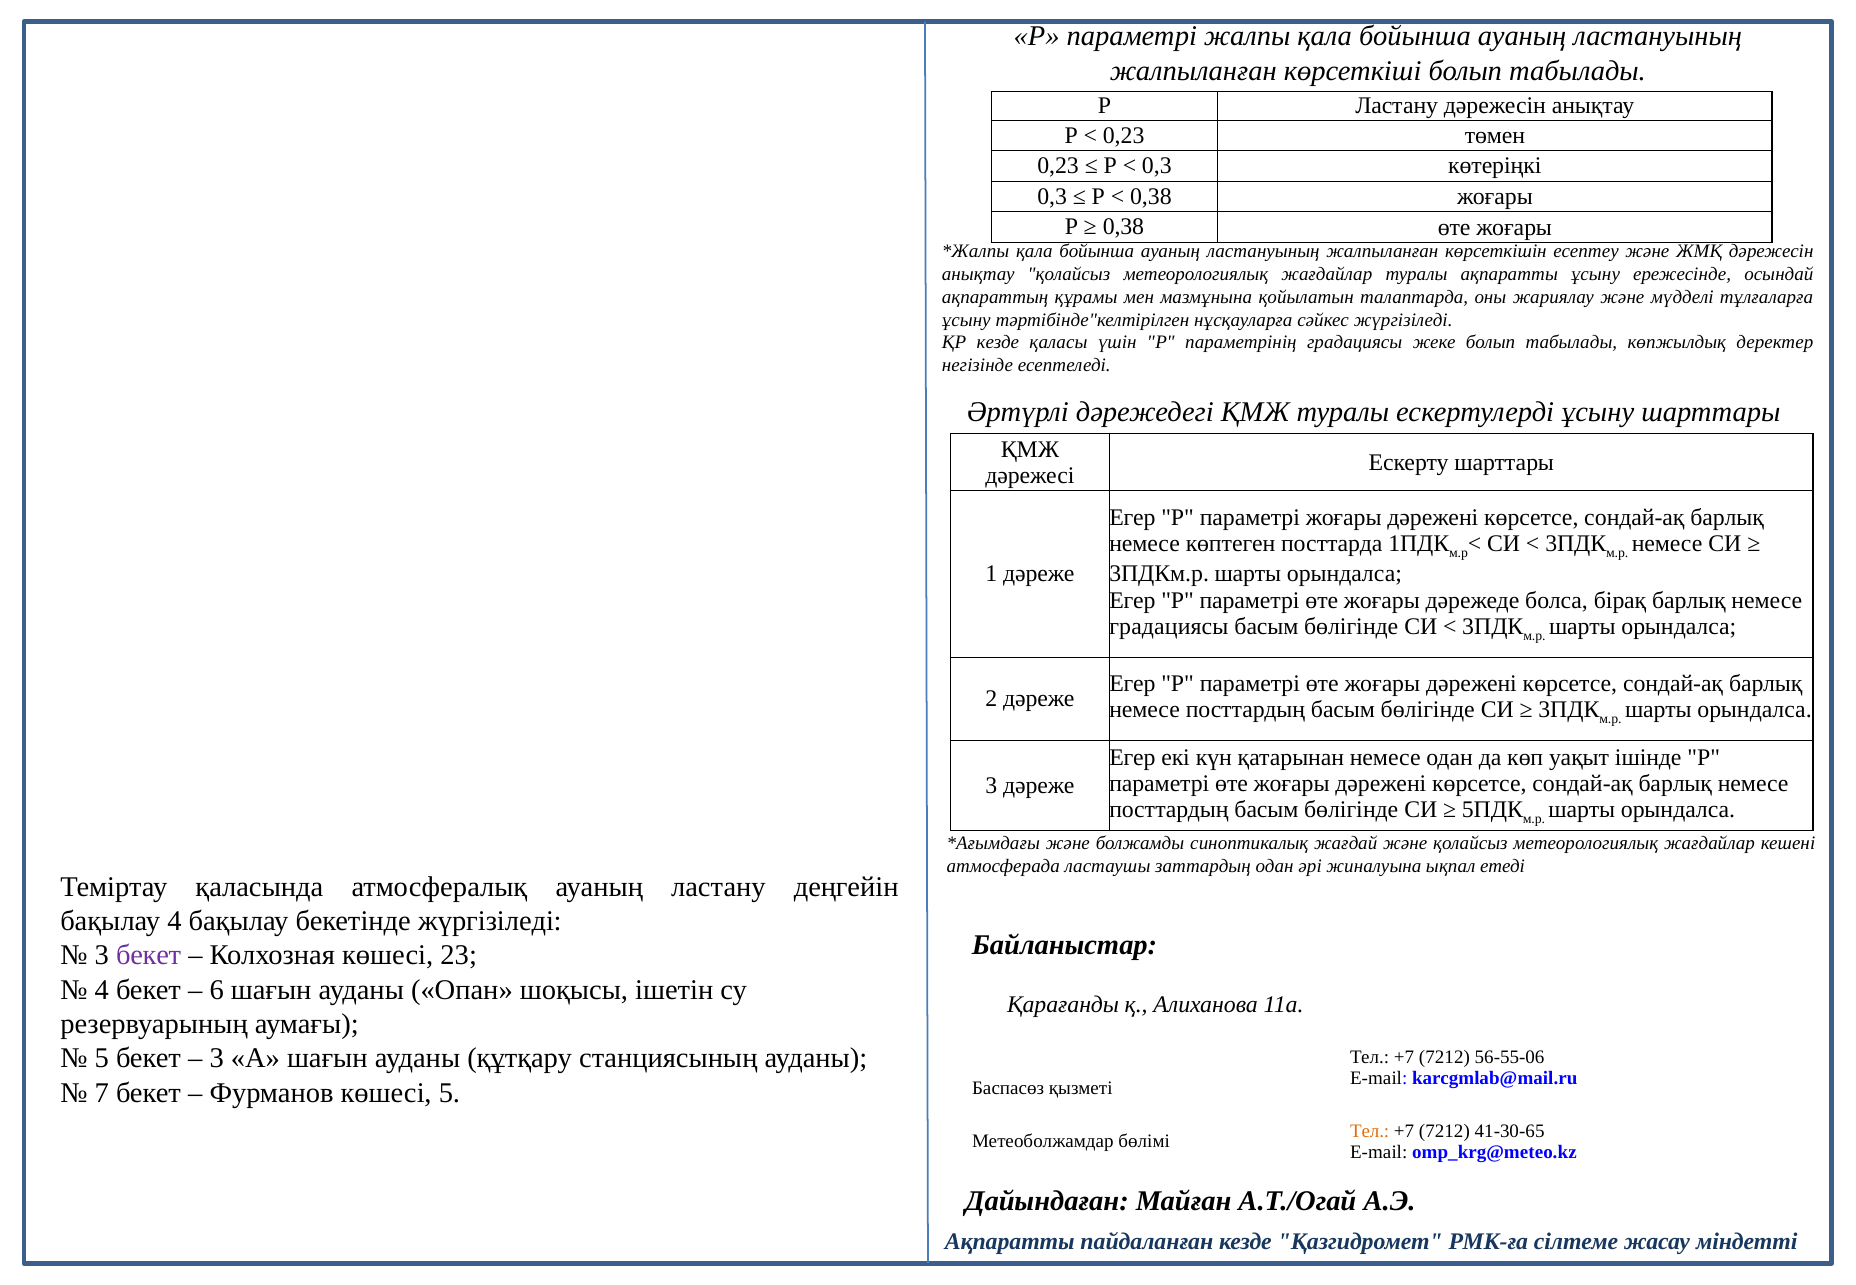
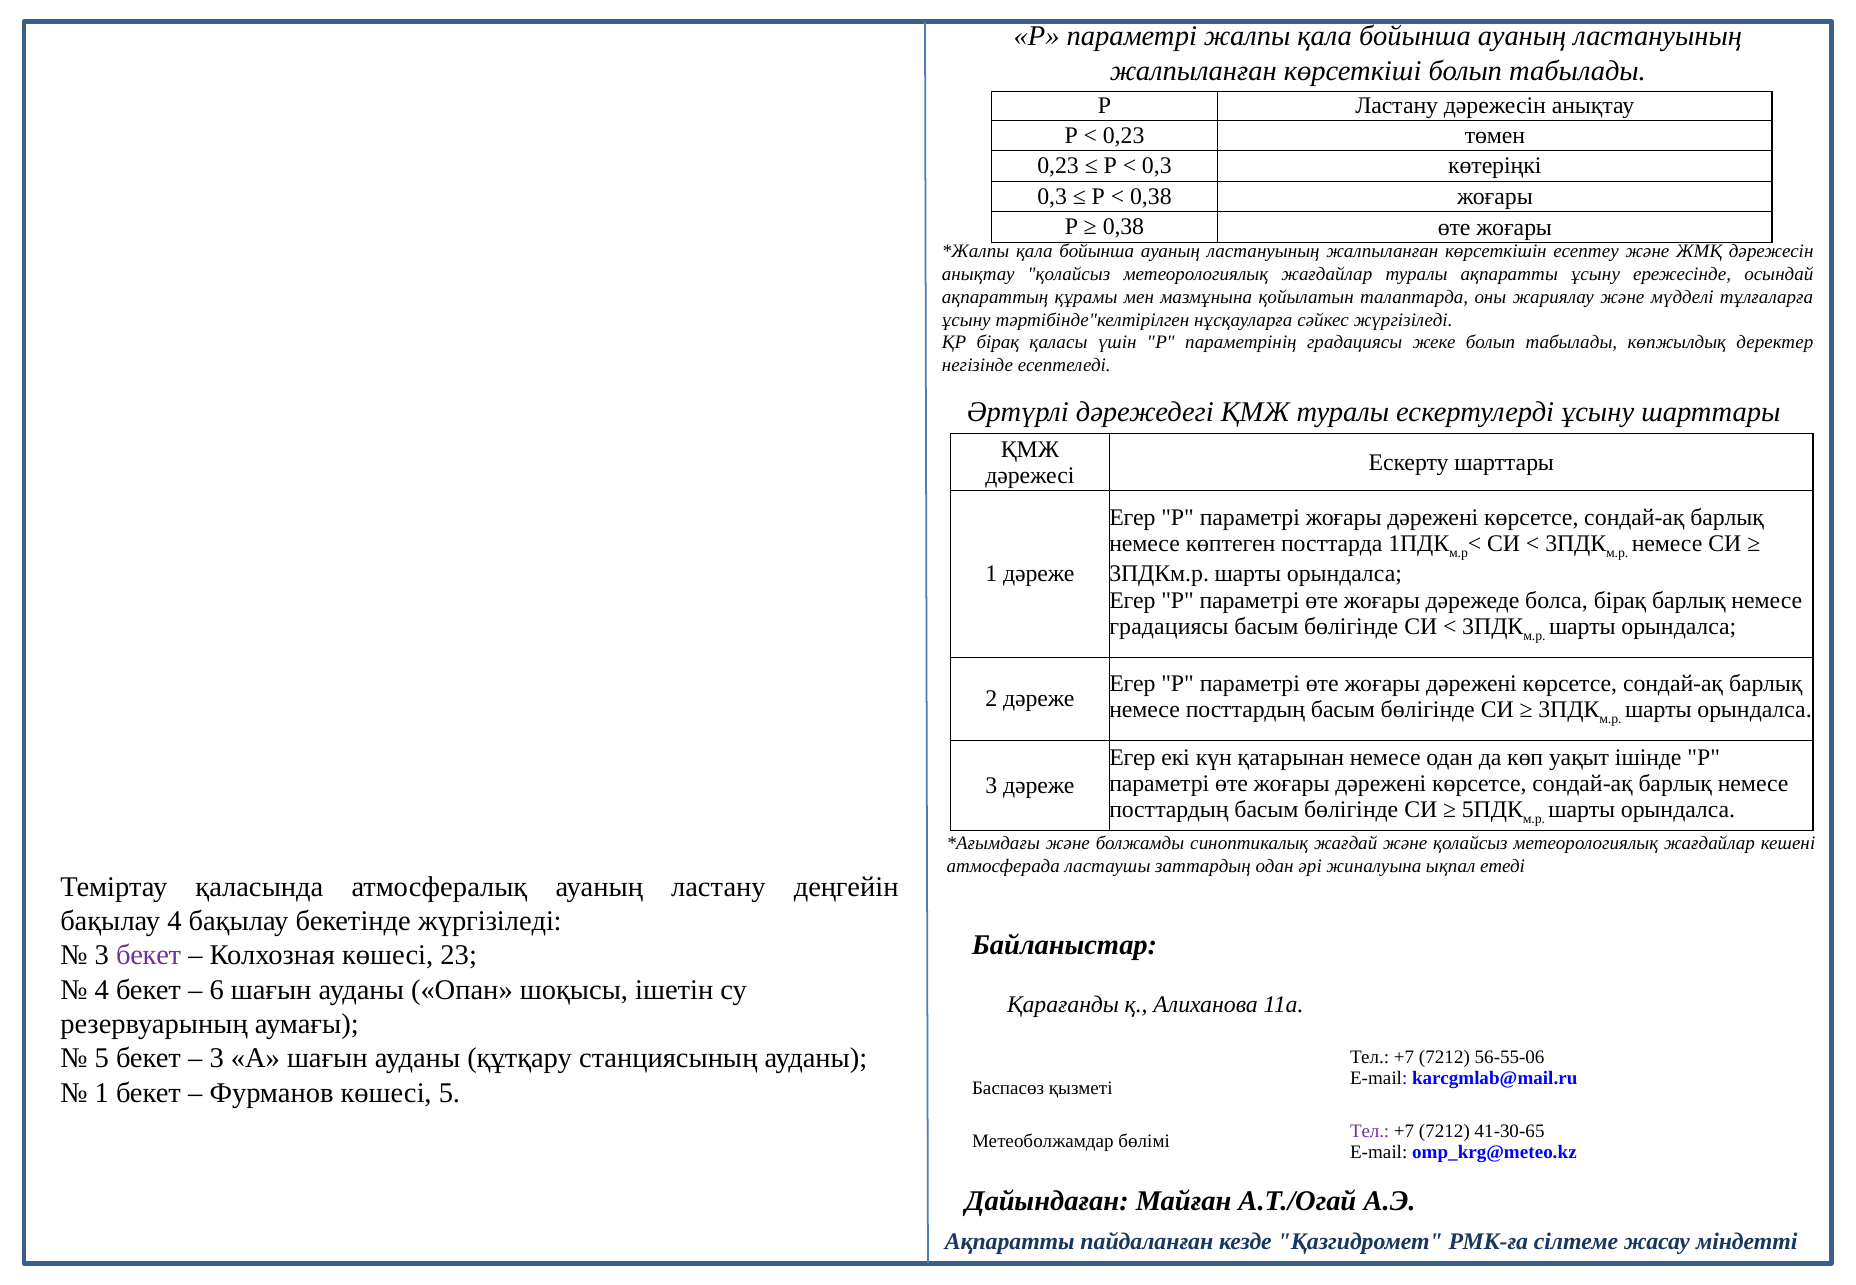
ҚР кезде: кезде -> бірақ
7 at (102, 1093): 7 -> 1
Тел at (1370, 1131) colour: orange -> purple
